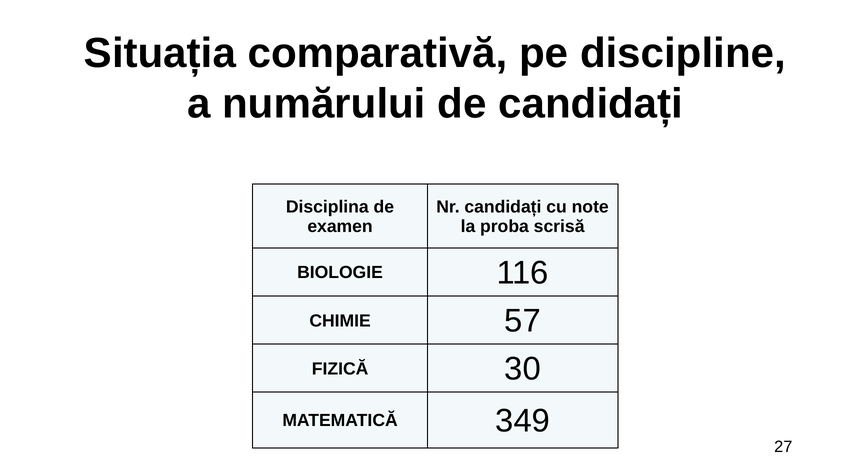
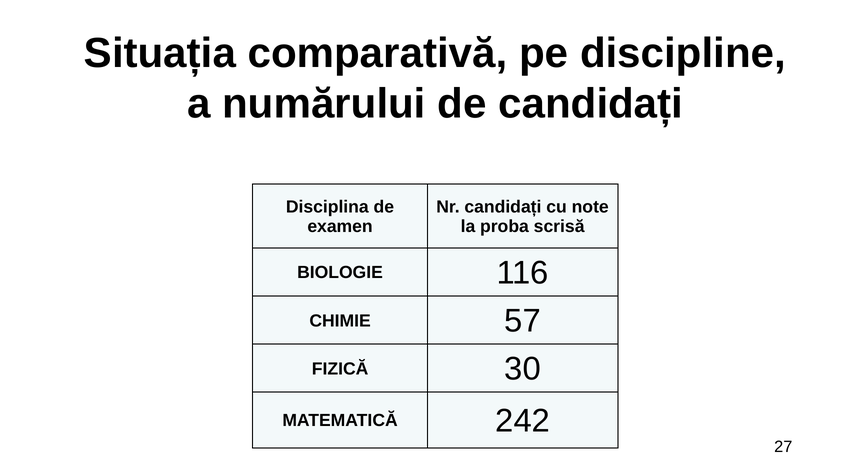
349: 349 -> 242
